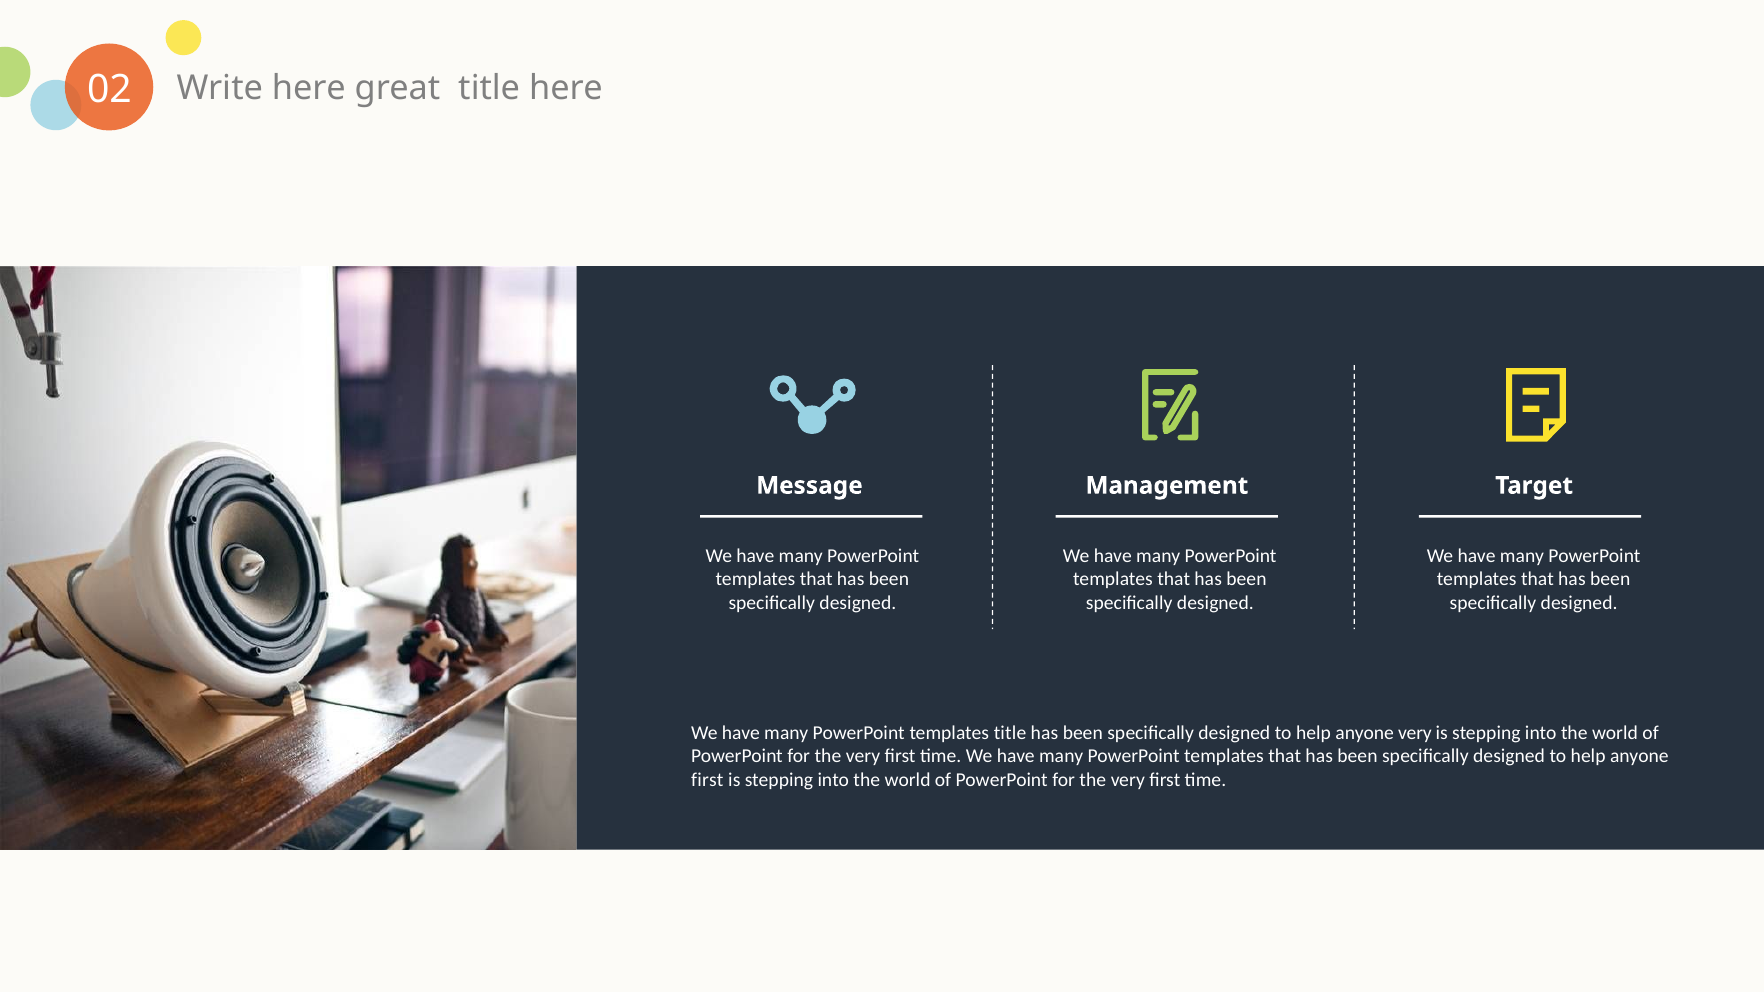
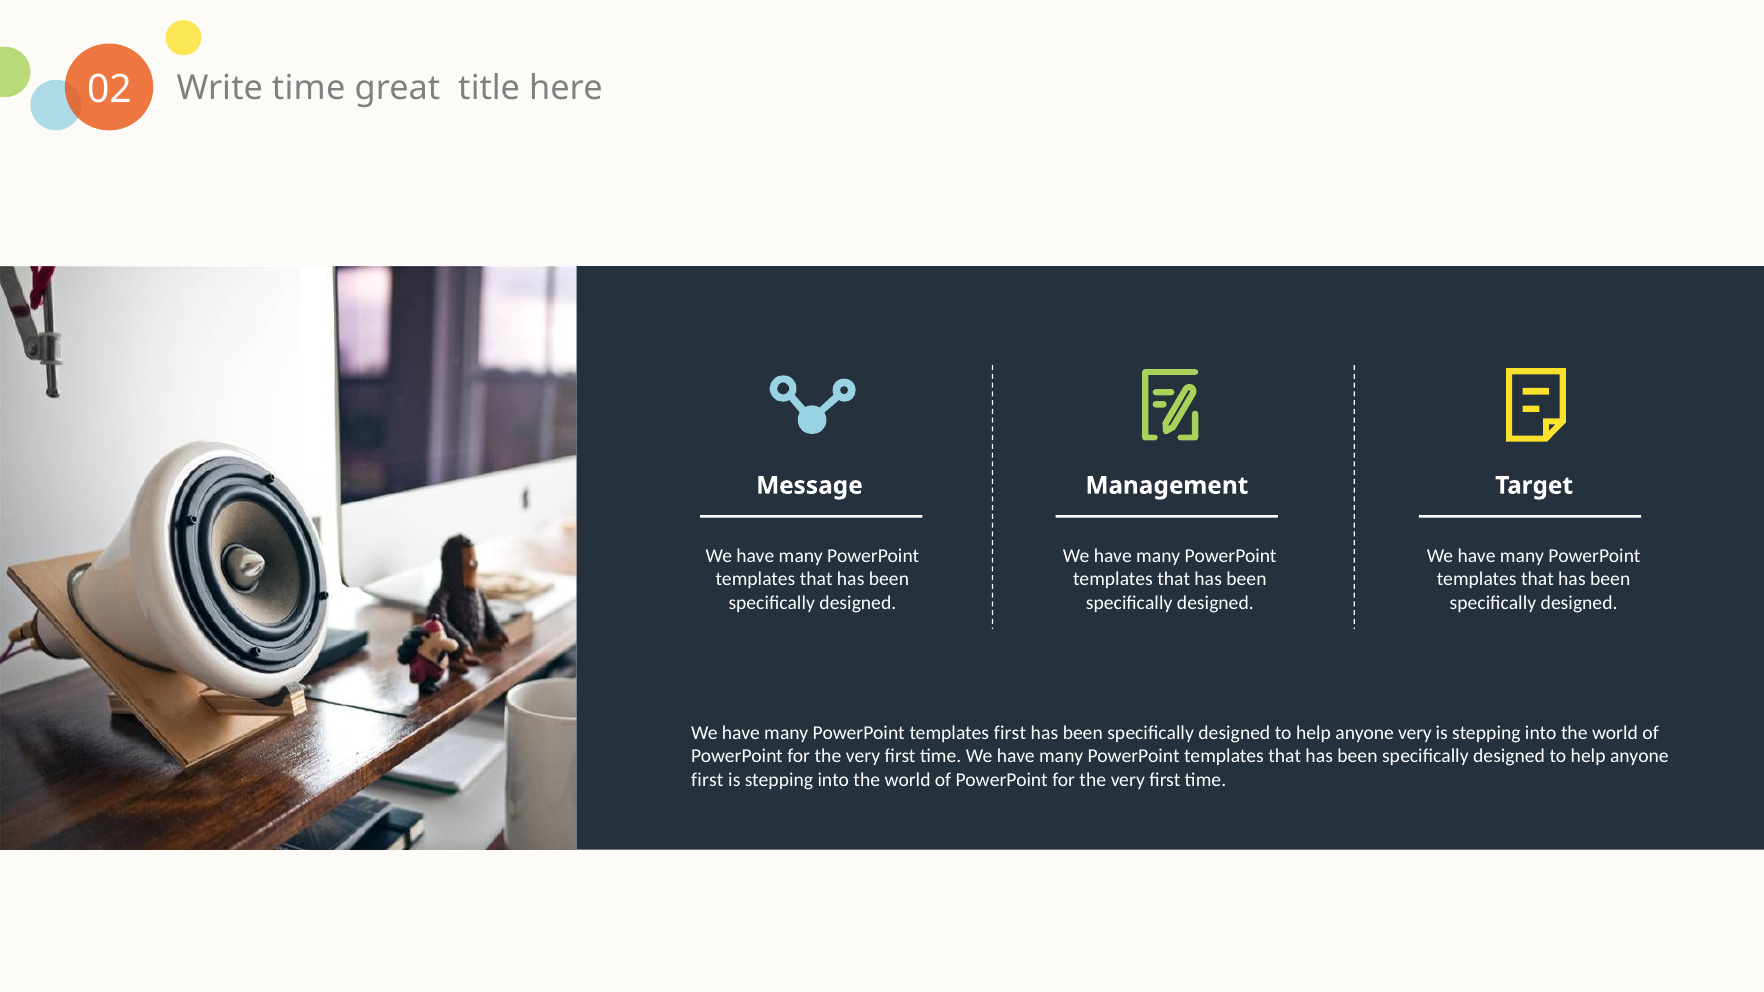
Write here: here -> time
templates title: title -> first
